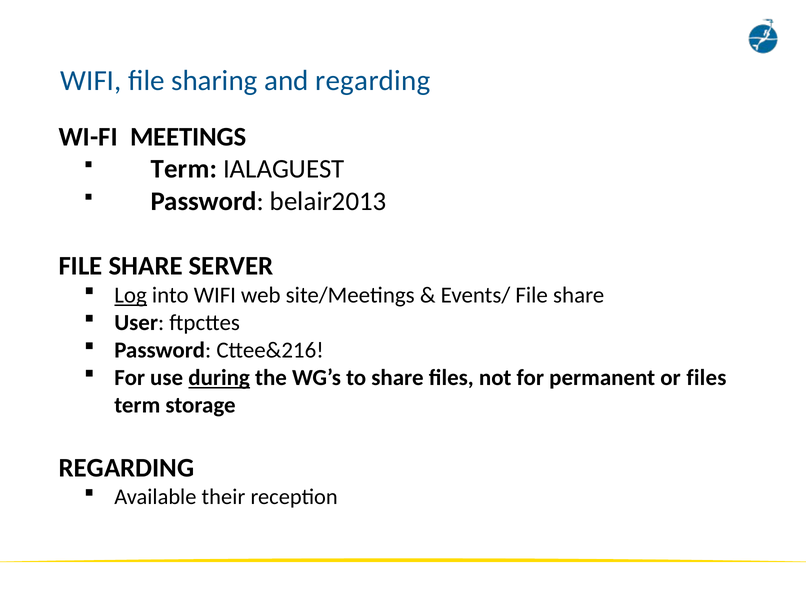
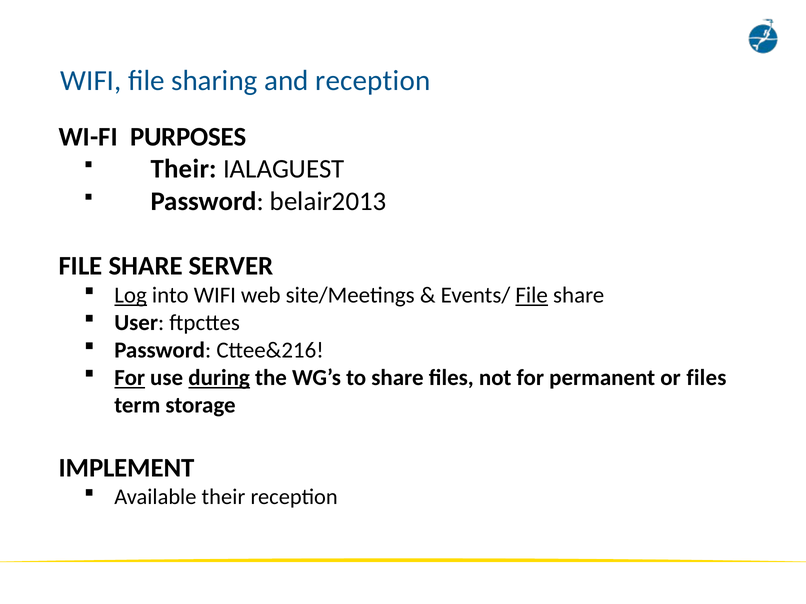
and regarding: regarding -> reception
MEETINGS: MEETINGS -> PURPOSES
Term at (184, 169): Term -> Their
File at (532, 296) underline: none -> present
For at (130, 378) underline: none -> present
REGARDING at (126, 468): REGARDING -> IMPLEMENT
